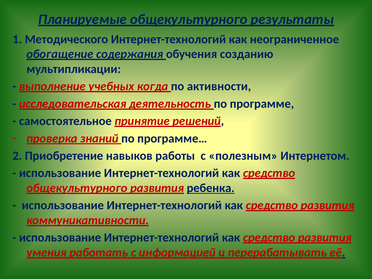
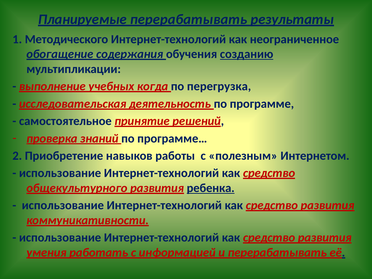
Планируемые общекультурного: общекультурного -> перерабатывать
созданию underline: none -> present
активности: активности -> перегрузка
